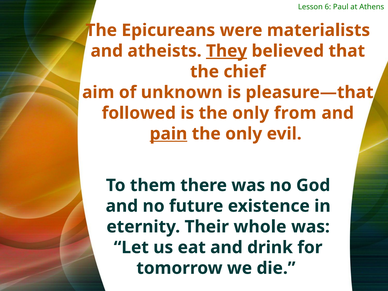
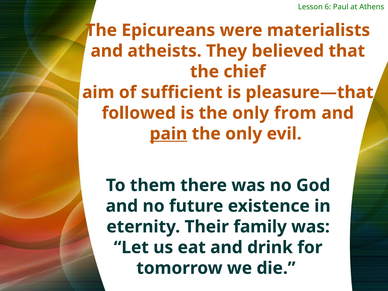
They underline: present -> none
unknown: unknown -> sufficient
whole: whole -> family
